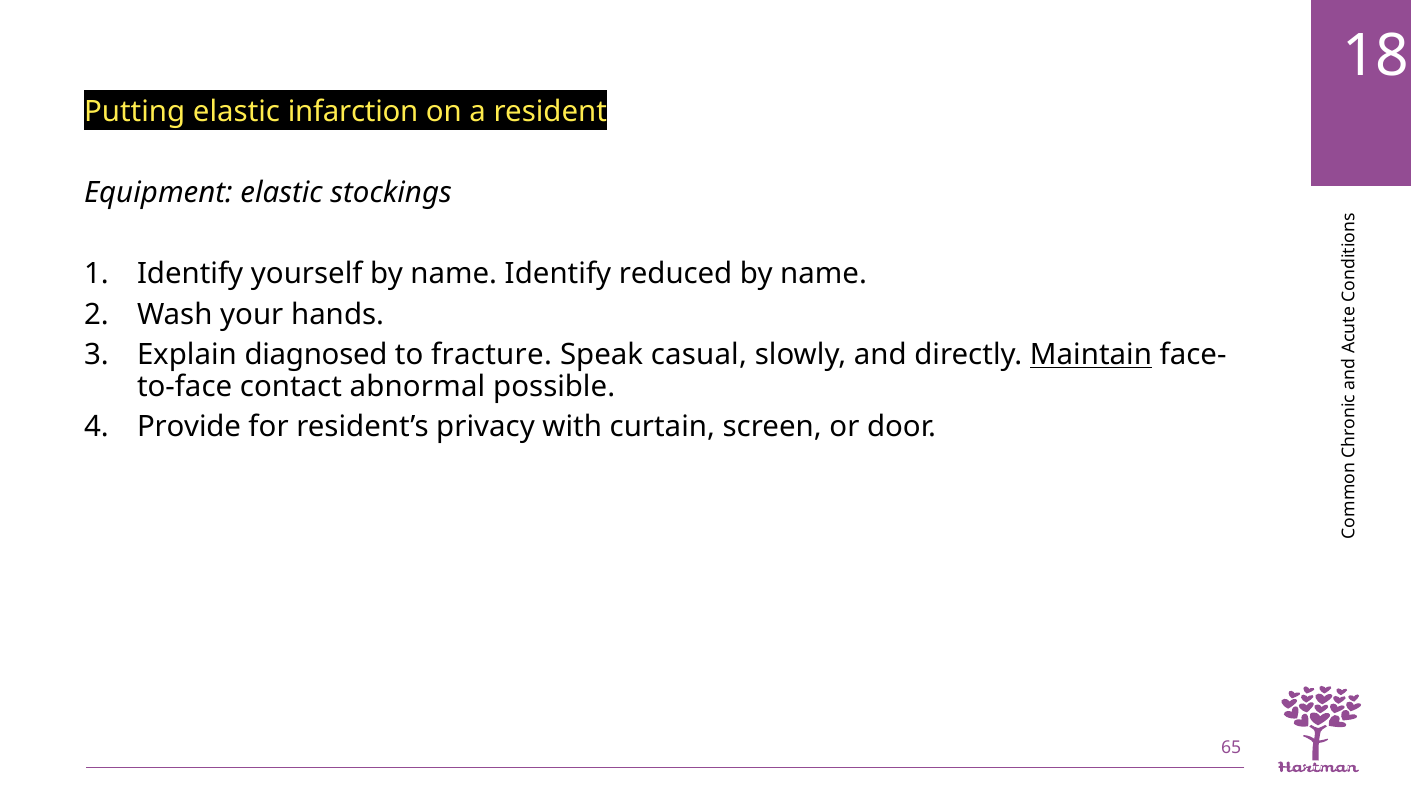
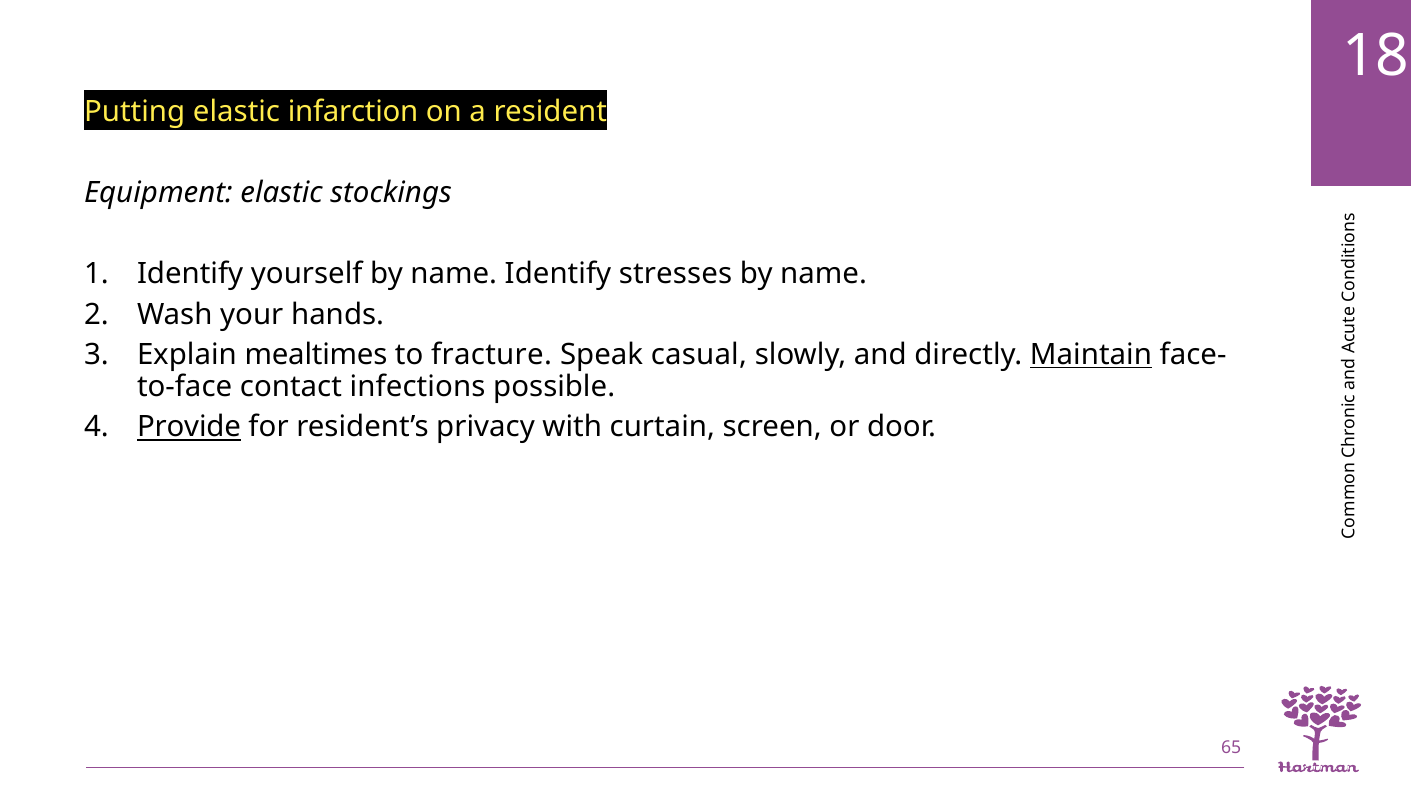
reduced: reduced -> stresses
diagnosed: diagnosed -> mealtimes
abnormal: abnormal -> infections
Provide underline: none -> present
